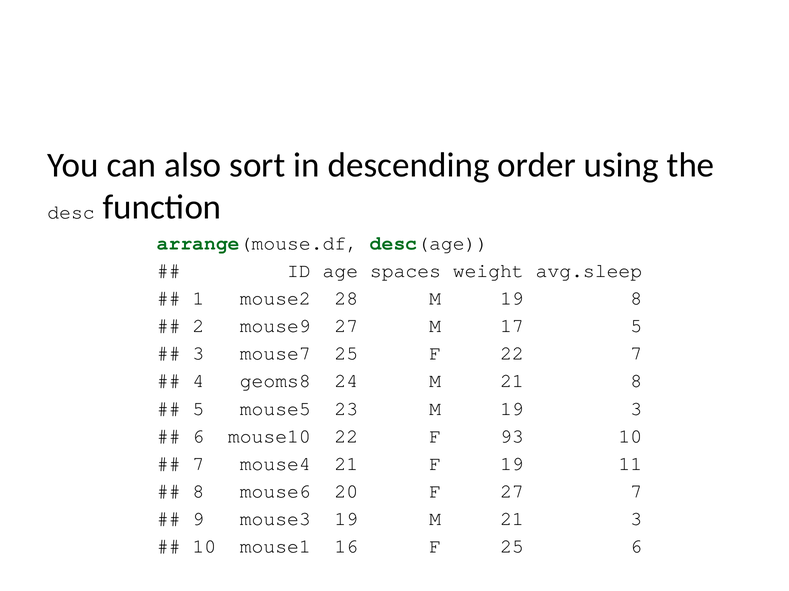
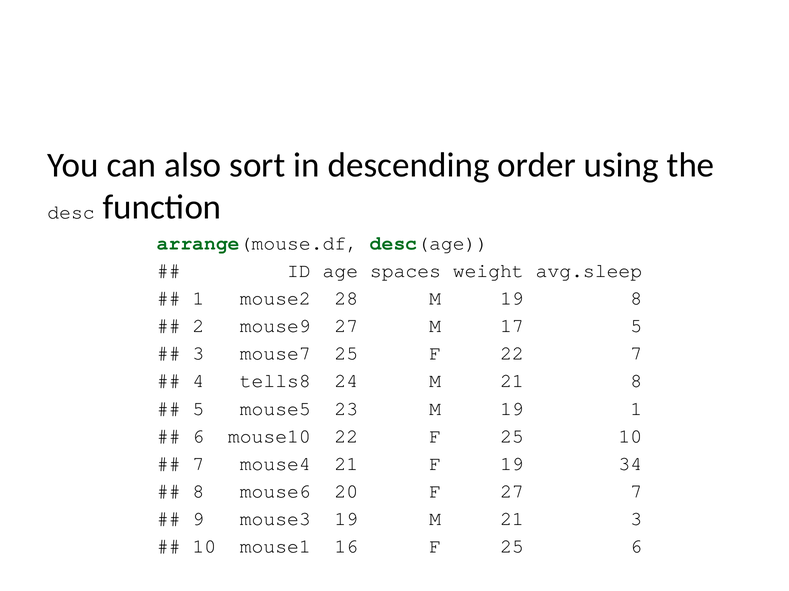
geoms8: geoms8 -> tells8
19 3: 3 -> 1
22 F 93: 93 -> 25
11: 11 -> 34
